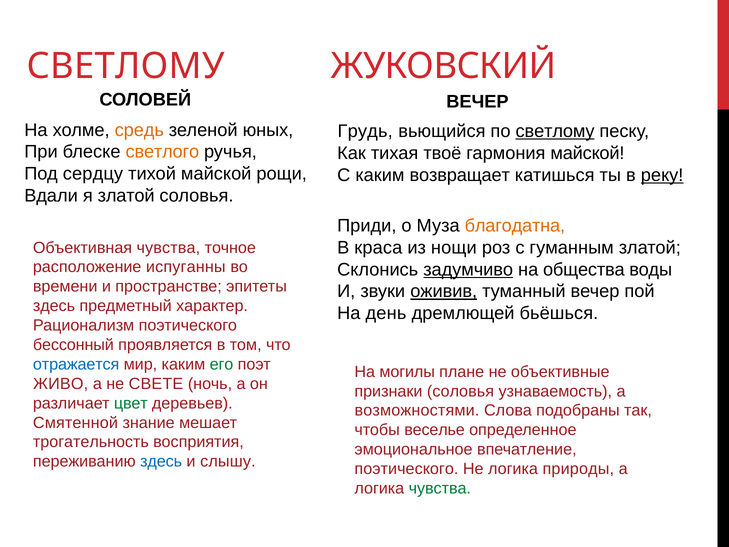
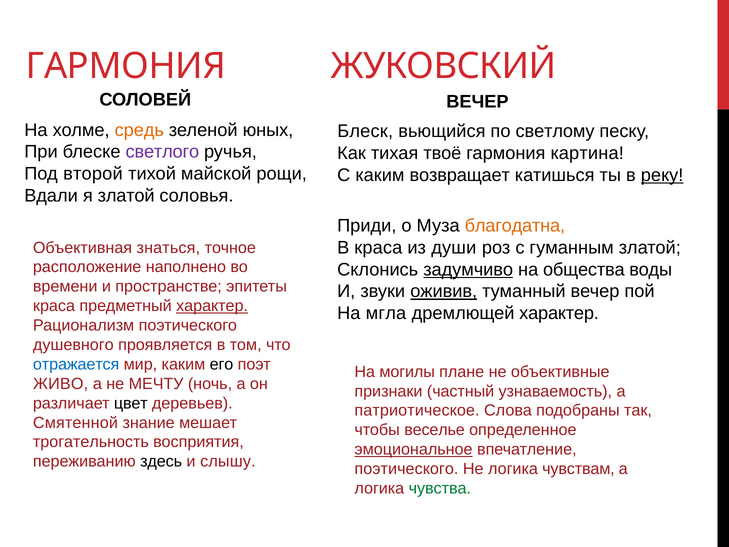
СВЕТЛОМУ at (126, 66): СВЕТЛОМУ -> ГАРМОНИЯ
Грудь: Грудь -> Блеск
светлому at (555, 131) underline: present -> none
светлого colour: orange -> purple
гармония майской: майской -> картина
сердцу: сердцу -> второй
нощи: нощи -> души
Объективная чувства: чувства -> знаться
испуганны: испуганны -> наполнено
здесь at (54, 306): здесь -> краса
характер at (212, 306) underline: none -> present
день: день -> мгла
дремлющей бьёшься: бьёшься -> характер
бессонный: бессонный -> душевного
его colour: green -> black
СВЕТЕ: СВЕТЕ -> МЕЧТУ
признаки соловья: соловья -> частный
цвет colour: green -> black
возможностями: возможностями -> патриотическое
эмоциональное underline: none -> present
здесь at (161, 461) colour: blue -> black
природы: природы -> чувствам
